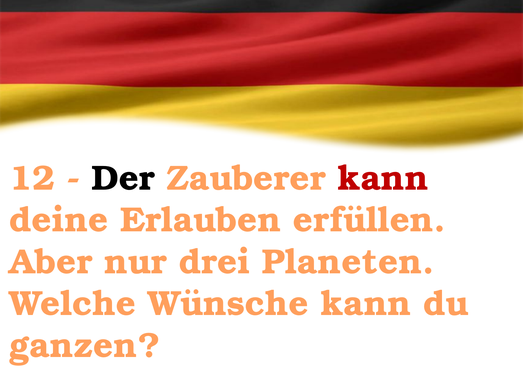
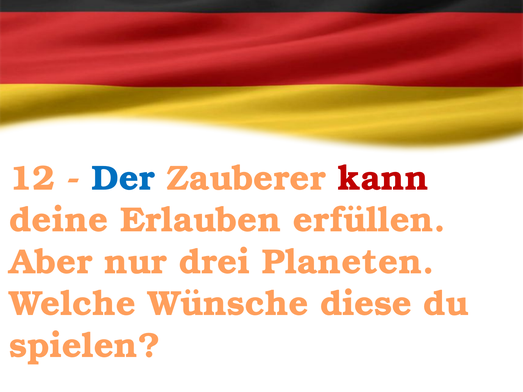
Der colour: black -> blue
Wünsche kann: kann -> diese
ganzen: ganzen -> spielen
